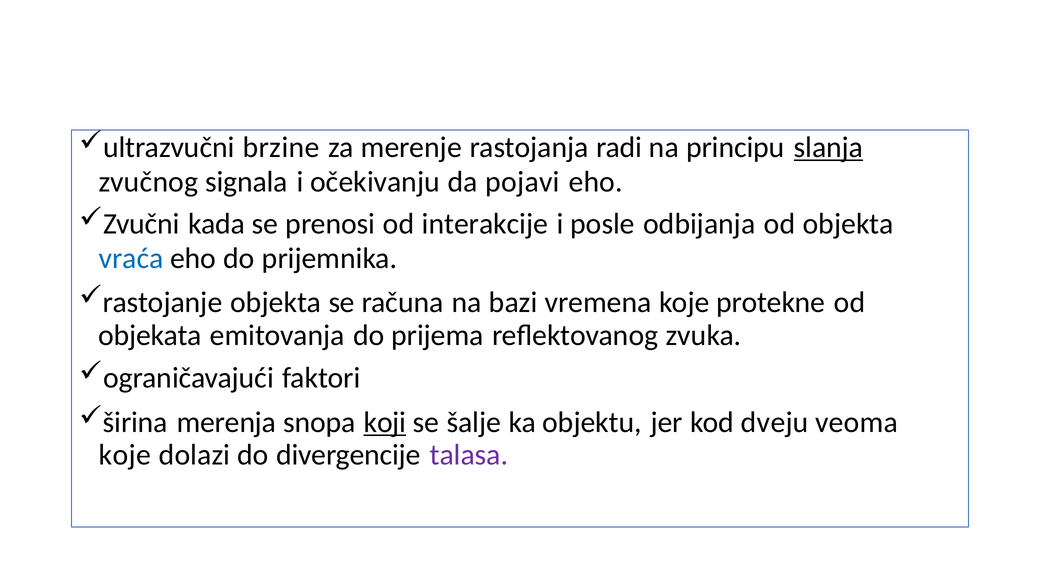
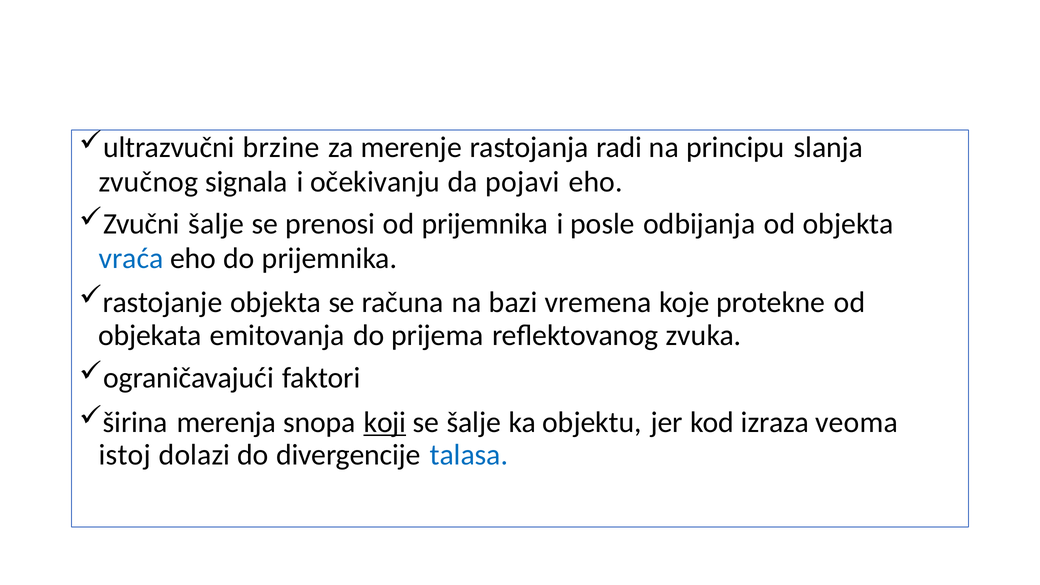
slanja underline: present -> none
Zvučni kada: kada -> šalje
od interakcije: interakcije -> prijemnika
dveju: dveju -> izraza
koje at (125, 455): koje -> istoj
talasa colour: purple -> blue
